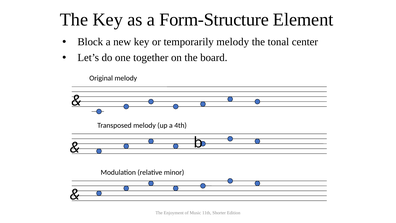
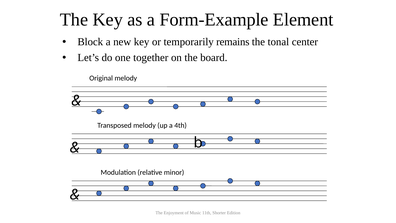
Form-Structure: Form-Structure -> Form-Example
temporarily melody: melody -> remains
